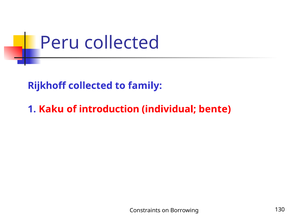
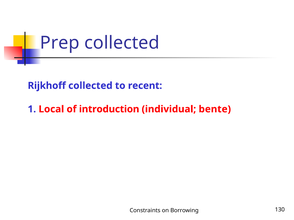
Peru: Peru -> Prep
family: family -> recent
Kaku: Kaku -> Local
